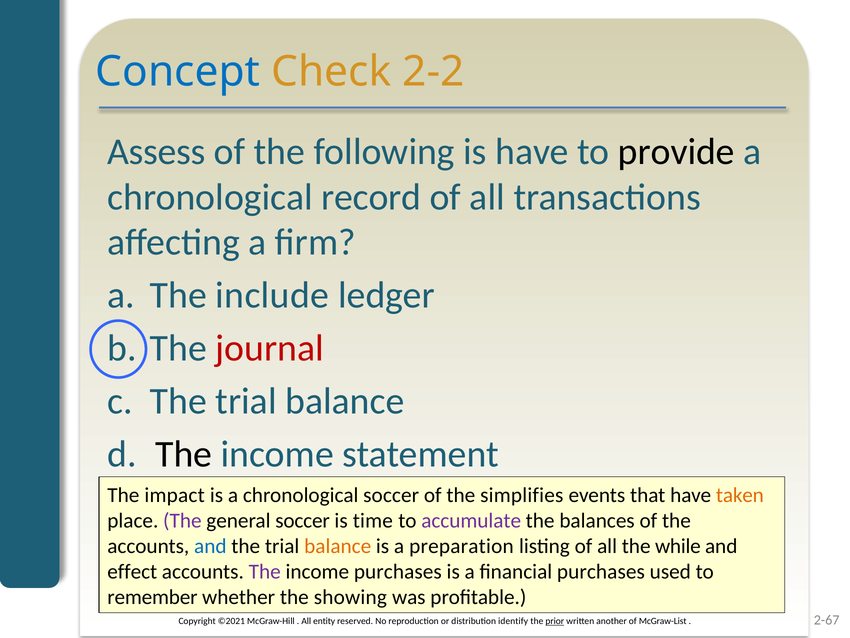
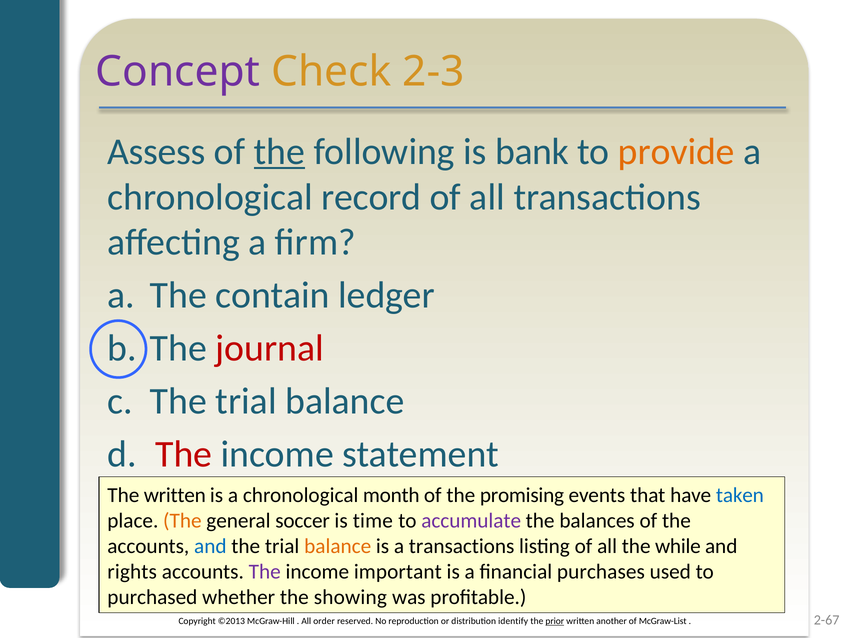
Concept colour: blue -> purple
2-2: 2-2 -> 2-3
the at (279, 152) underline: none -> present
is have: have -> bank
provide colour: black -> orange
include: include -> contain
The at (184, 454) colour: black -> red
The impact: impact -> written
chronological soccer: soccer -> month
simplifies: simplifies -> promising
taken colour: orange -> blue
The at (182, 520) colour: purple -> orange
a preparation: preparation -> transactions
effect: effect -> rights
income purchases: purchases -> important
remember: remember -> purchased
©2021: ©2021 -> ©2013
entity: entity -> order
